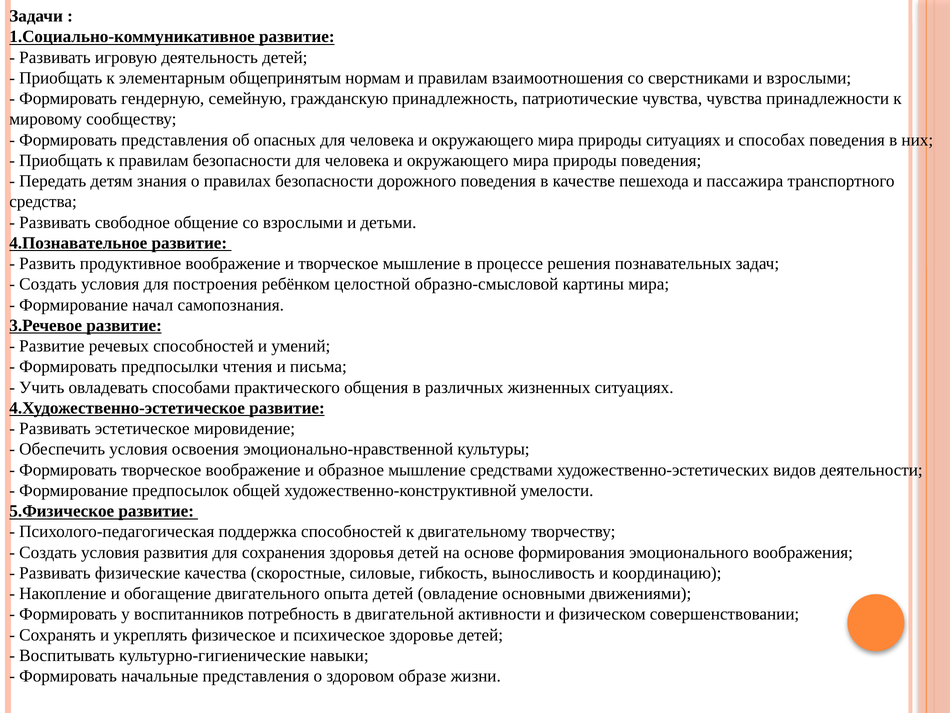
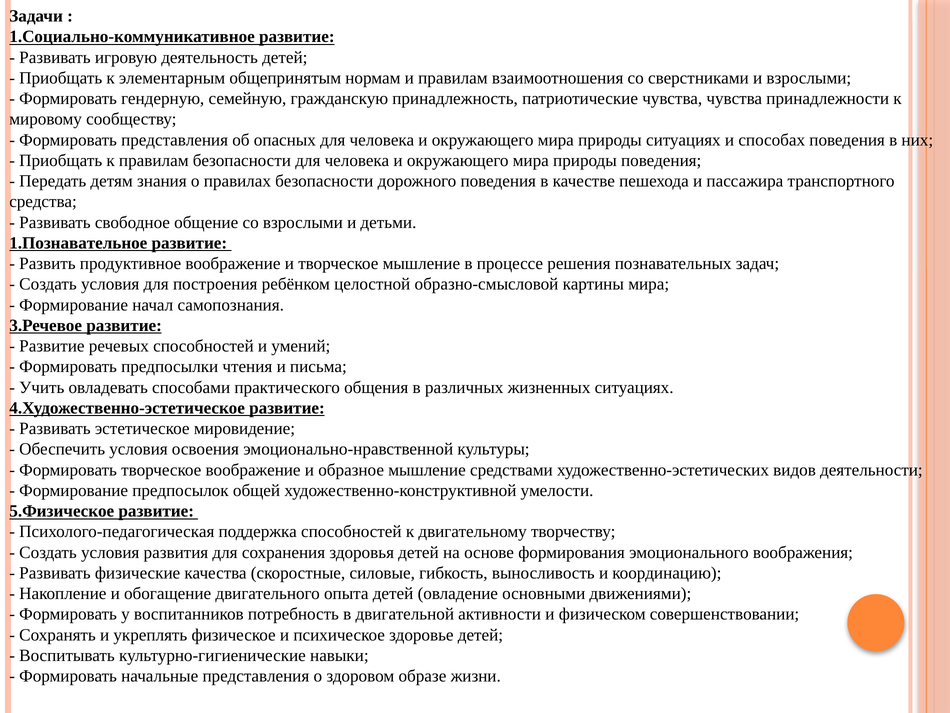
4.Познавательное: 4.Познавательное -> 1.Познавательное
